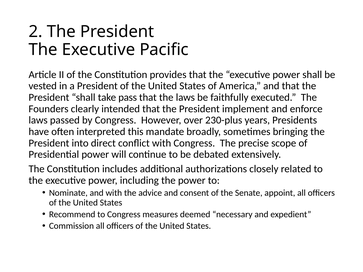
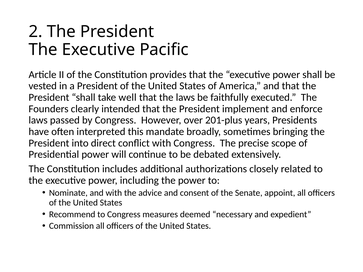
pass: pass -> well
230-plus: 230-plus -> 201-plus
